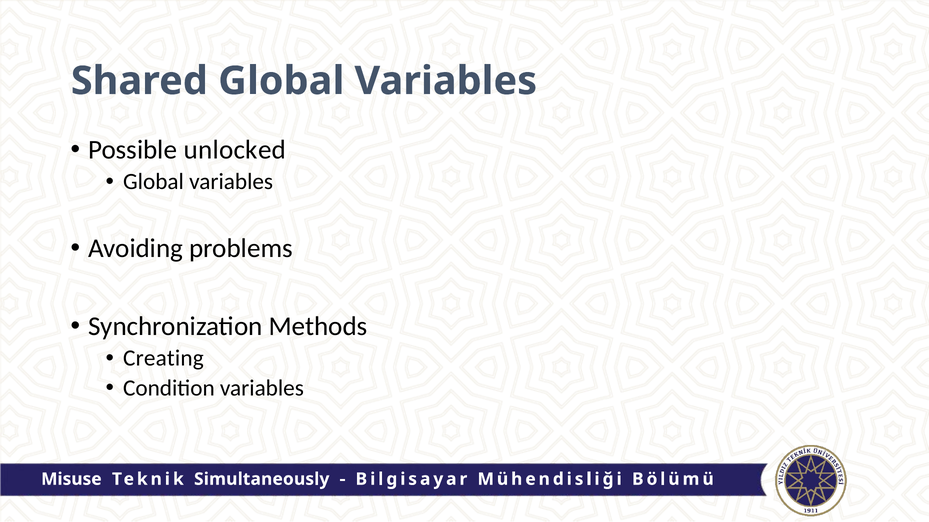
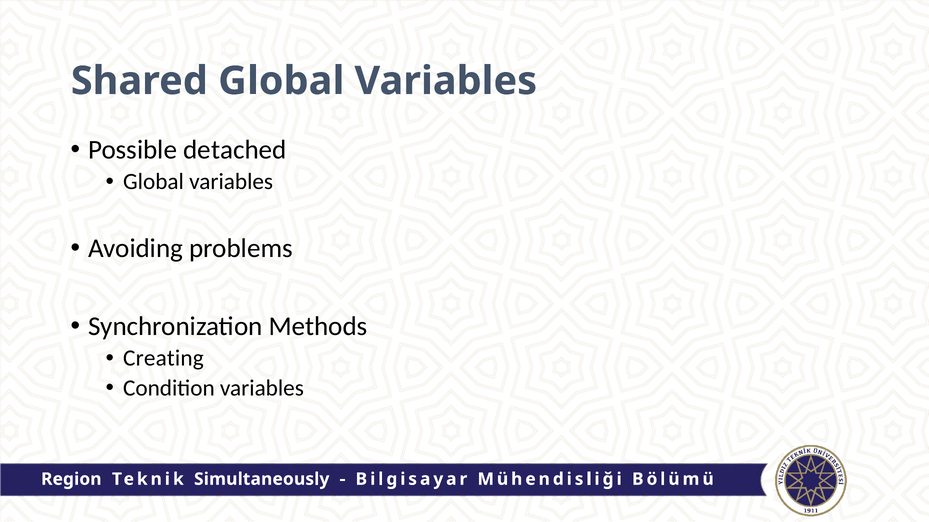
unlocked: unlocked -> detached
Misuse: Misuse -> Region
